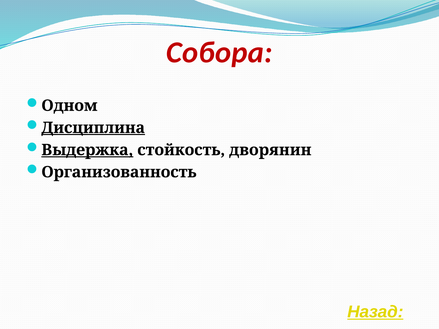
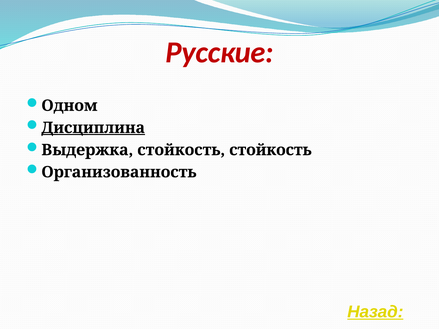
Собора: Собора -> Русские
Выдержка underline: present -> none
стойкость дворянин: дворянин -> стойкость
